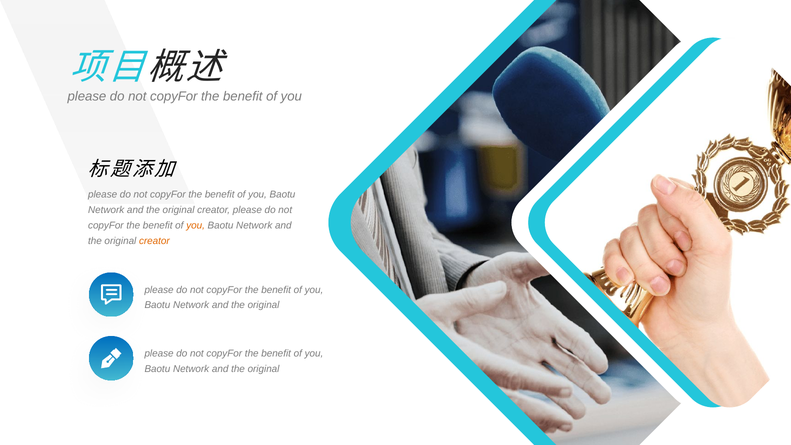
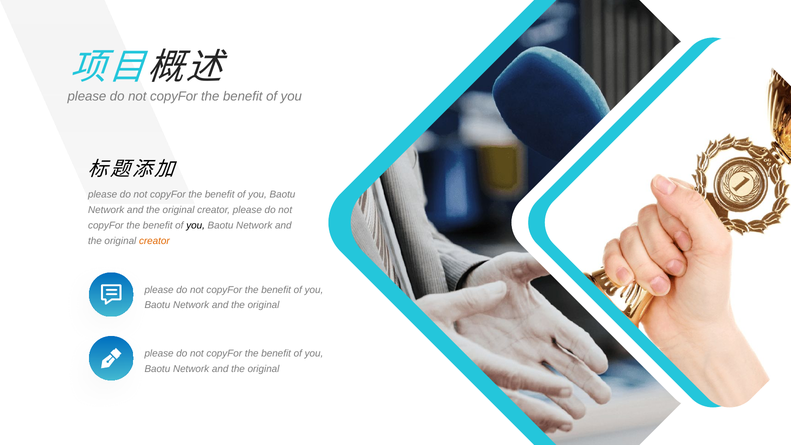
you at (196, 225) colour: orange -> black
